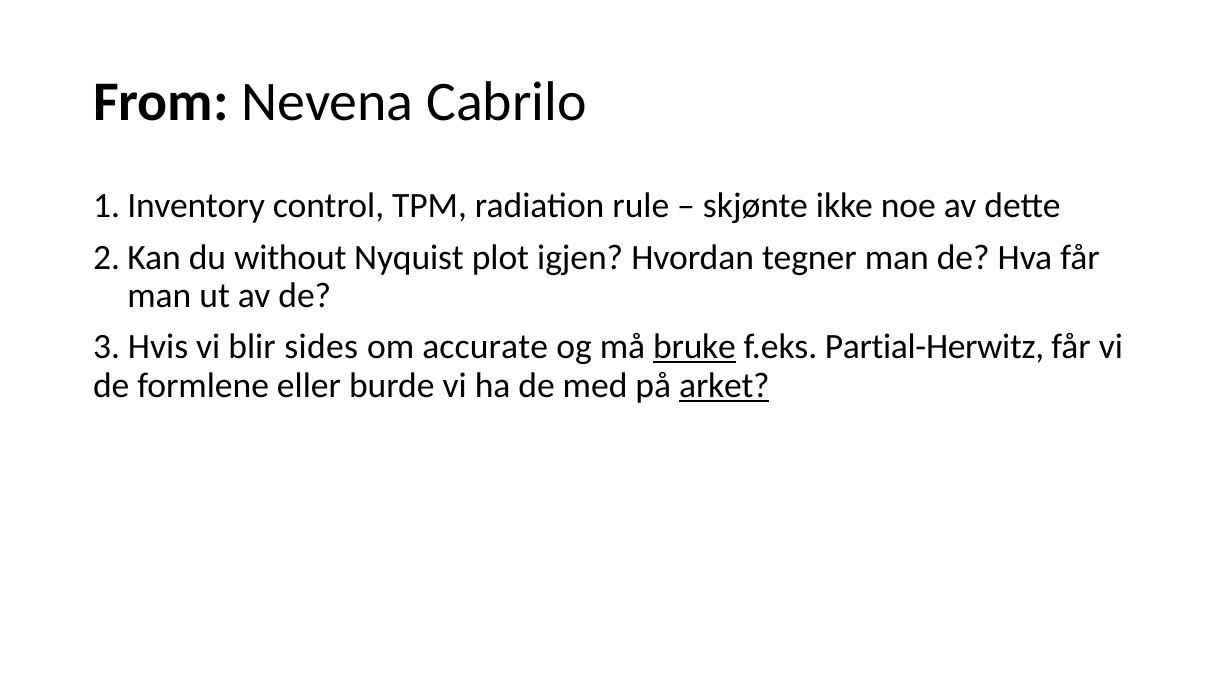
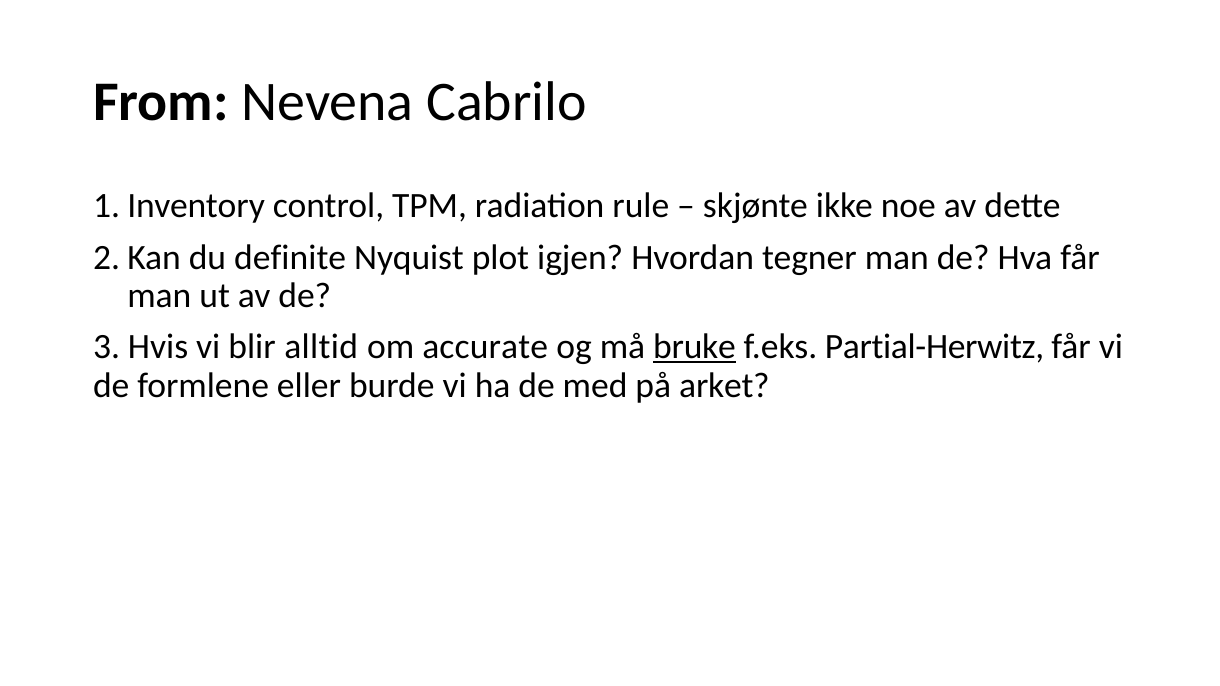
without: without -> definite
sides: sides -> alltid
arket underline: present -> none
